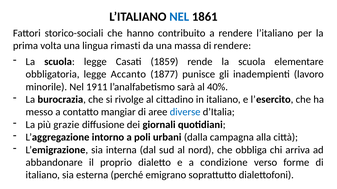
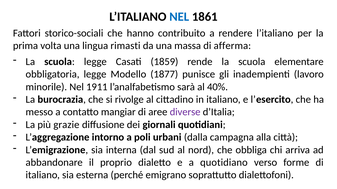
di rendere: rendere -> afferma
Accanto: Accanto -> Modello
diverse colour: blue -> purple
condizione: condizione -> quotidiano
